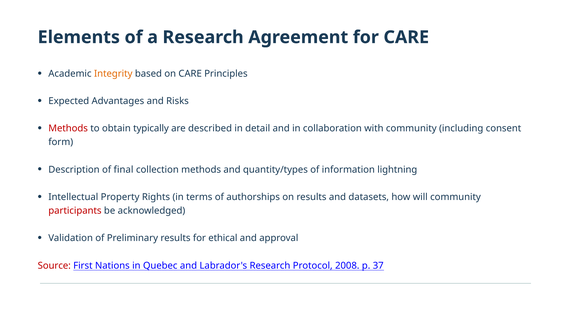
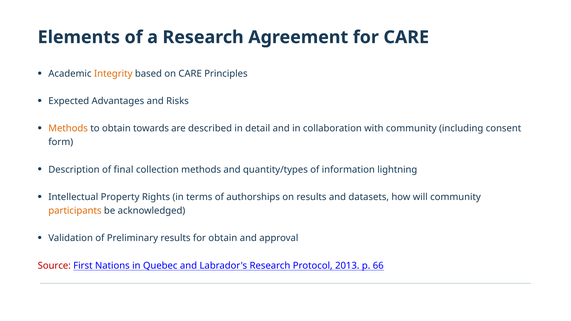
Methods at (68, 129) colour: red -> orange
typically: typically -> towards
participants colour: red -> orange
for ethical: ethical -> obtain
2008: 2008 -> 2013
37: 37 -> 66
